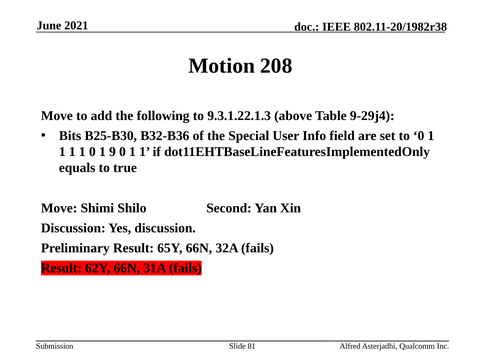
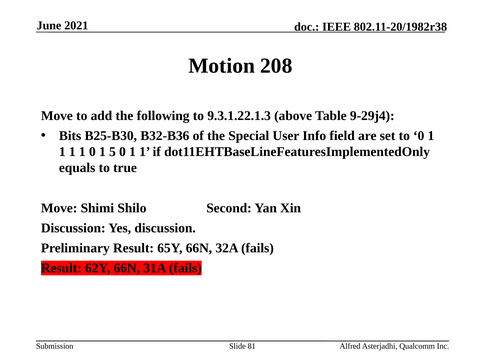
9: 9 -> 5
